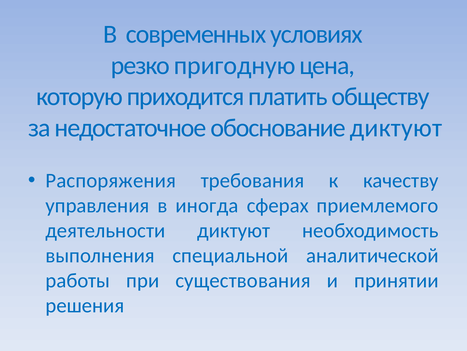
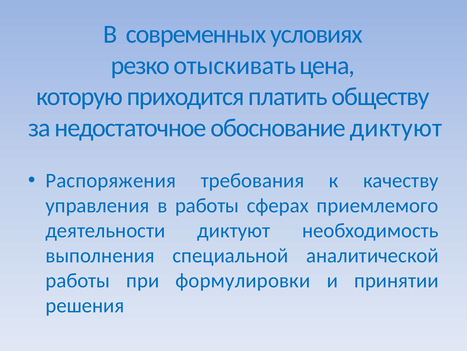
пригодную: пригодную -> отыскивать
в иногда: иногда -> работы
существования: существования -> формулировки
